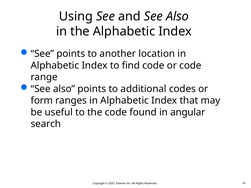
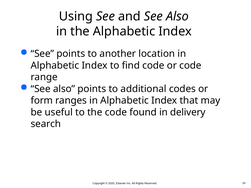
angular: angular -> delivery
